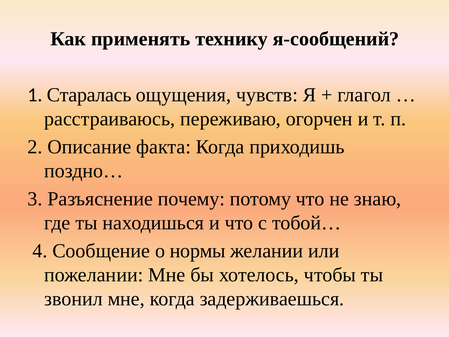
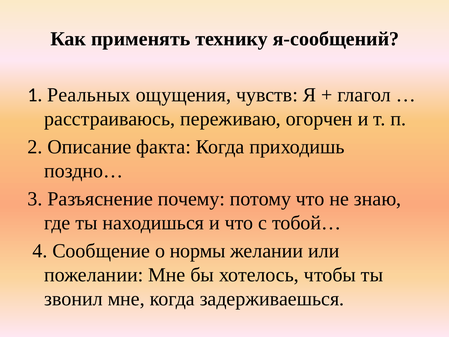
Старалась: Старалась -> Реальных
